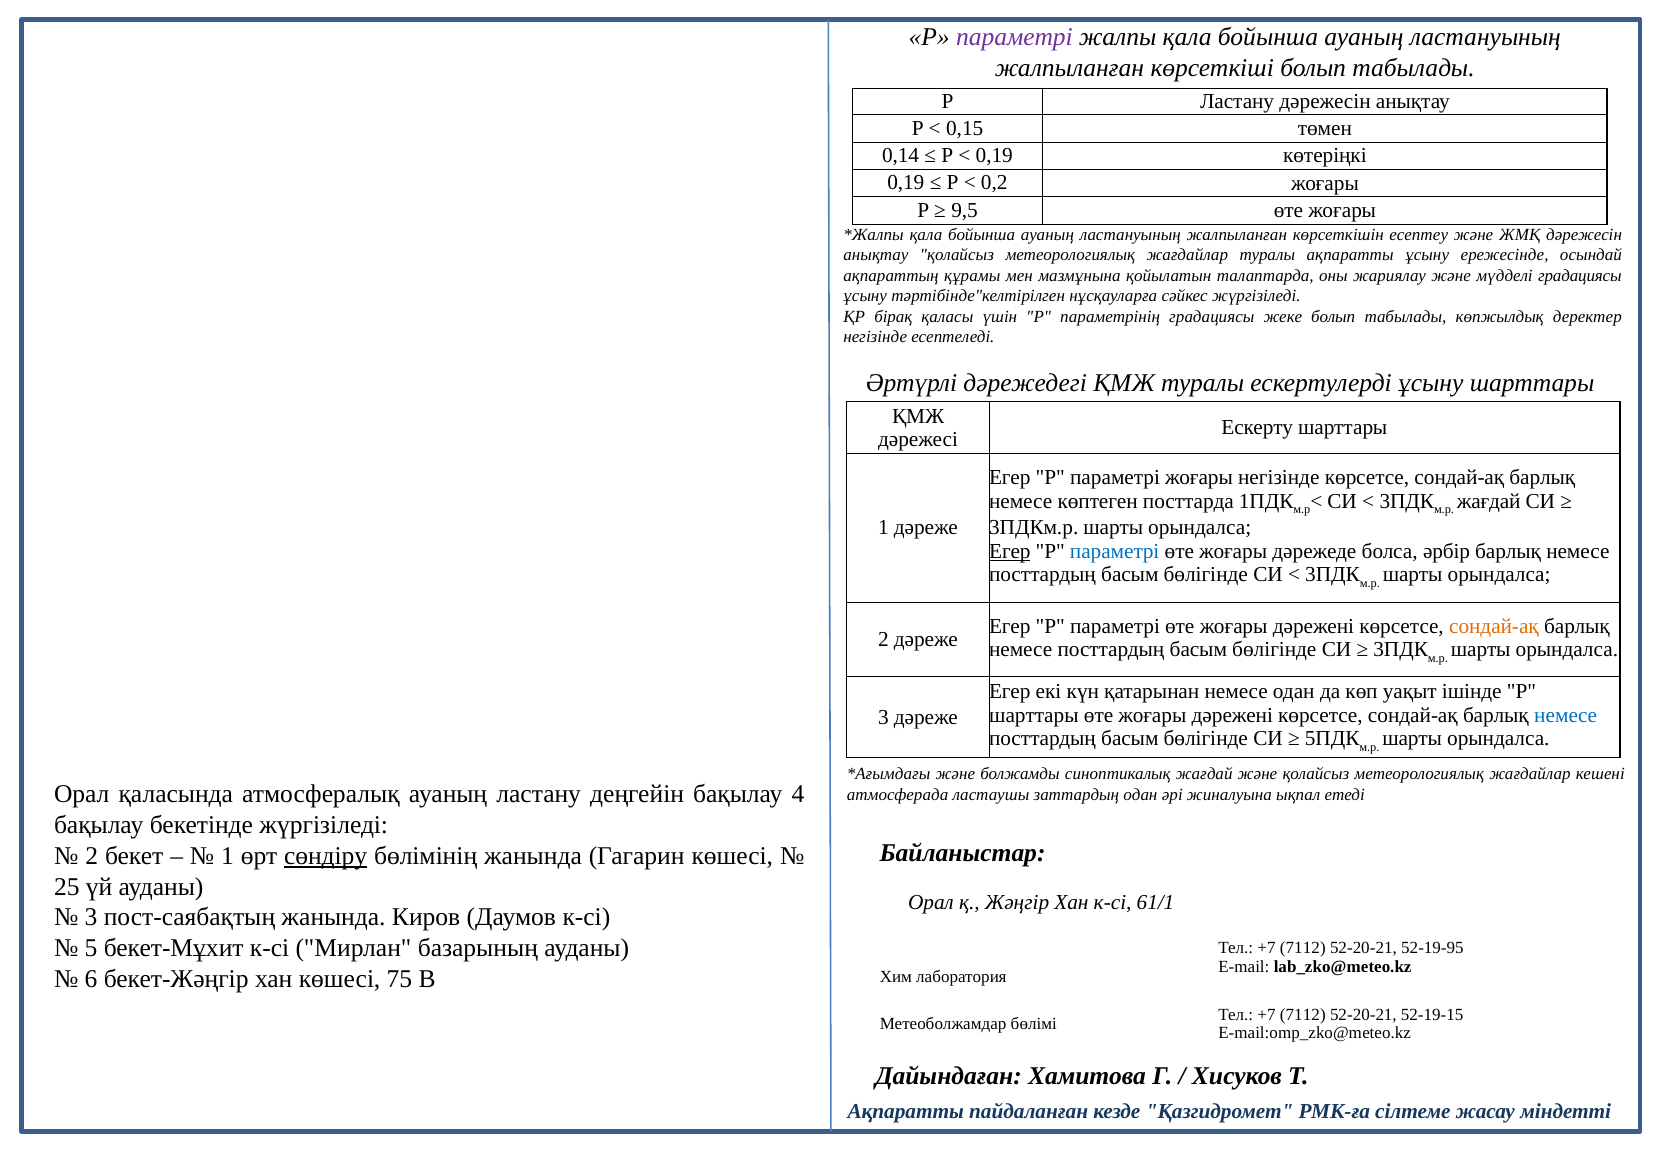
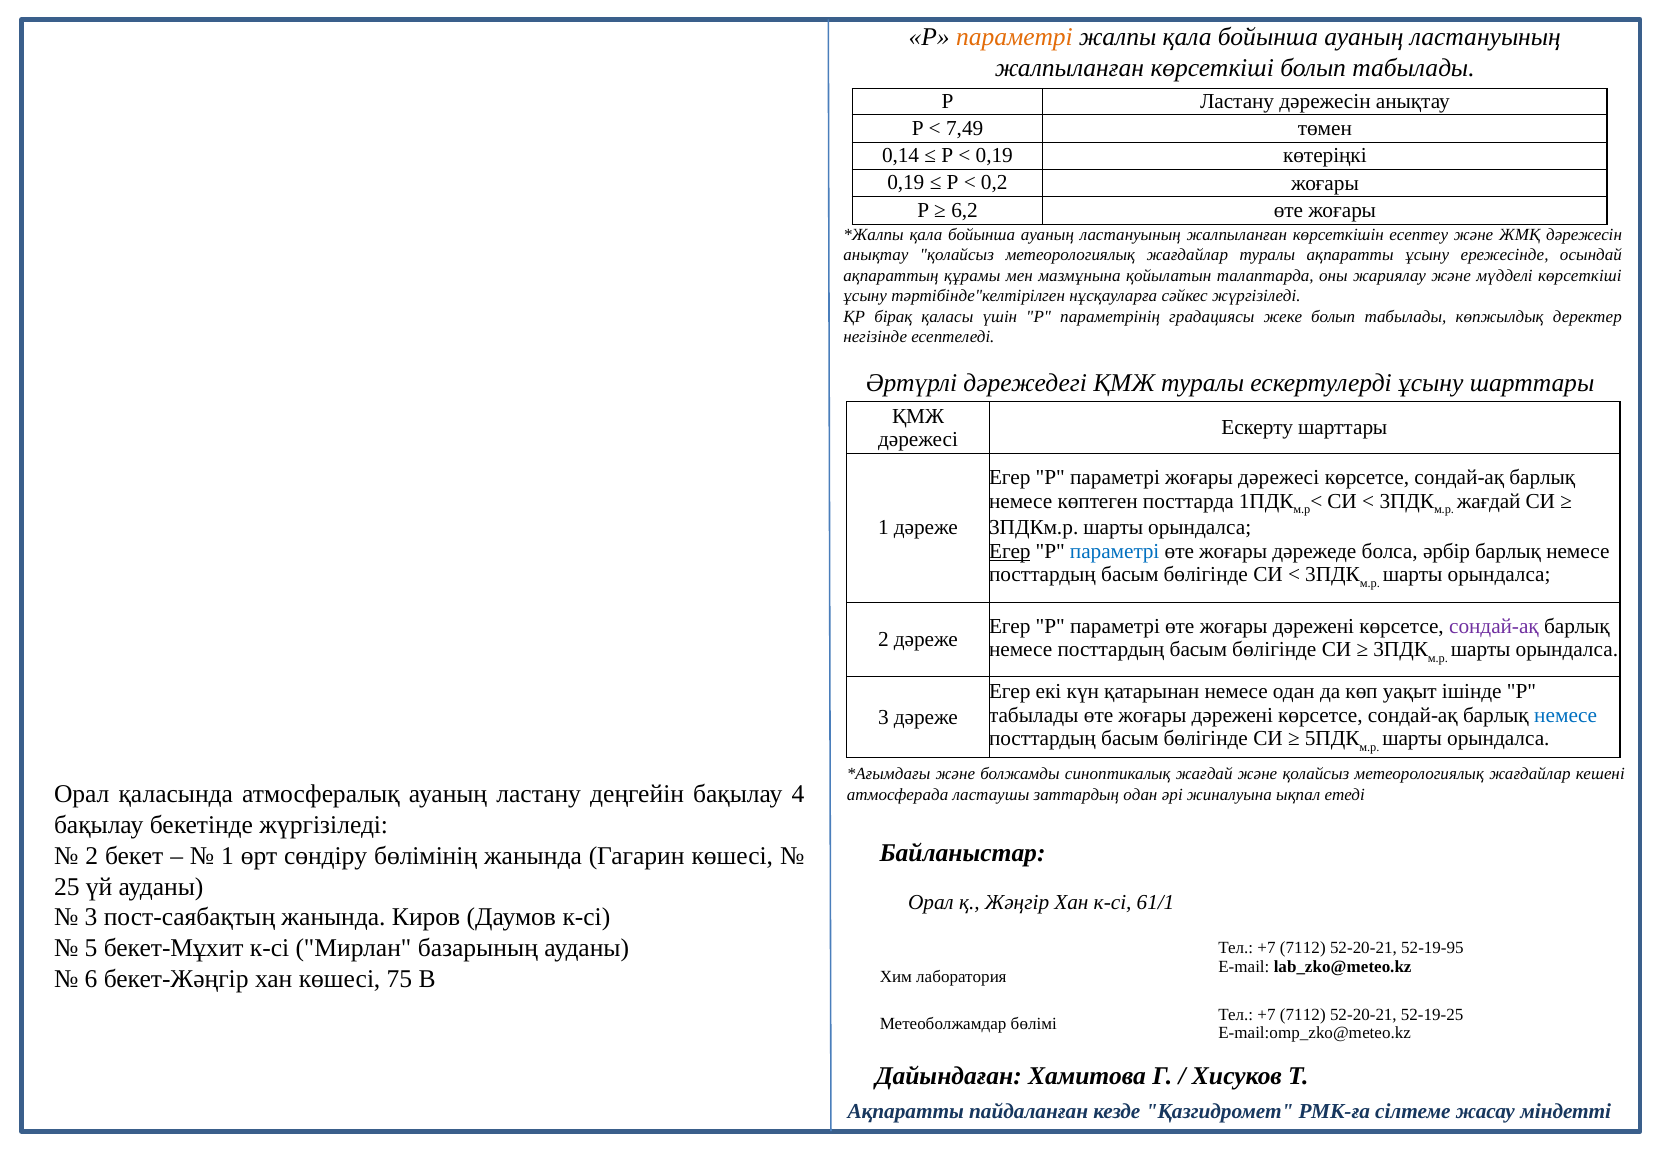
параметрі at (1014, 37) colour: purple -> orange
0,15: 0,15 -> 7,49
9,5: 9,5 -> 6,2
мүдделі градациясы: градациясы -> көрсеткіші
жоғары негізінде: негізінде -> дәрежесі
сондай-ақ at (1494, 626) colour: orange -> purple
шарттары at (1034, 715): шарттары -> табылады
сөндіру underline: present -> none
52-19-15: 52-19-15 -> 52-19-25
